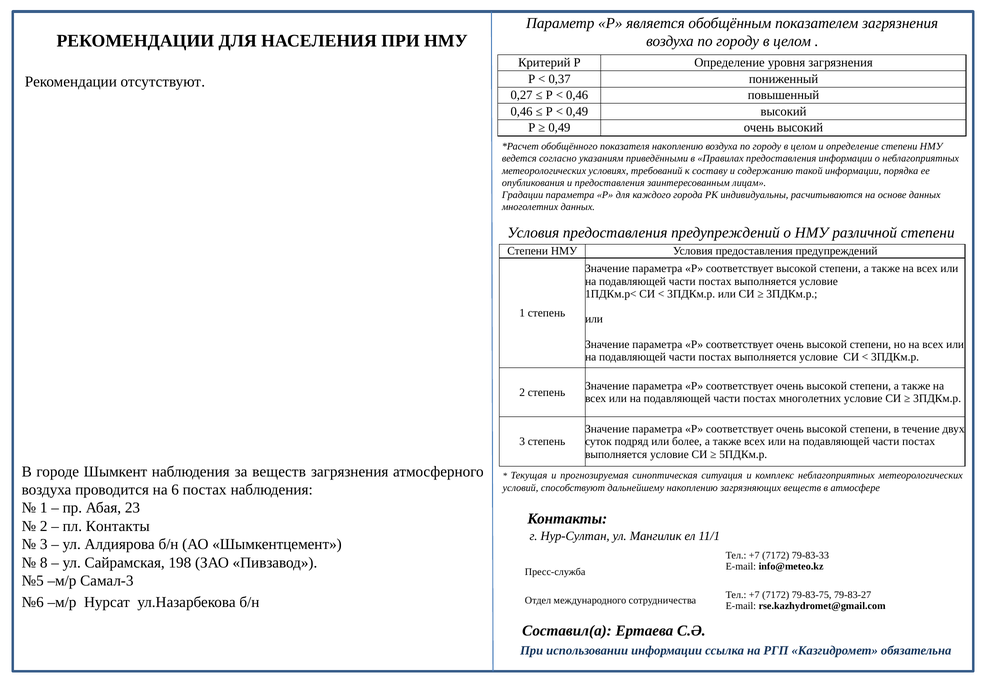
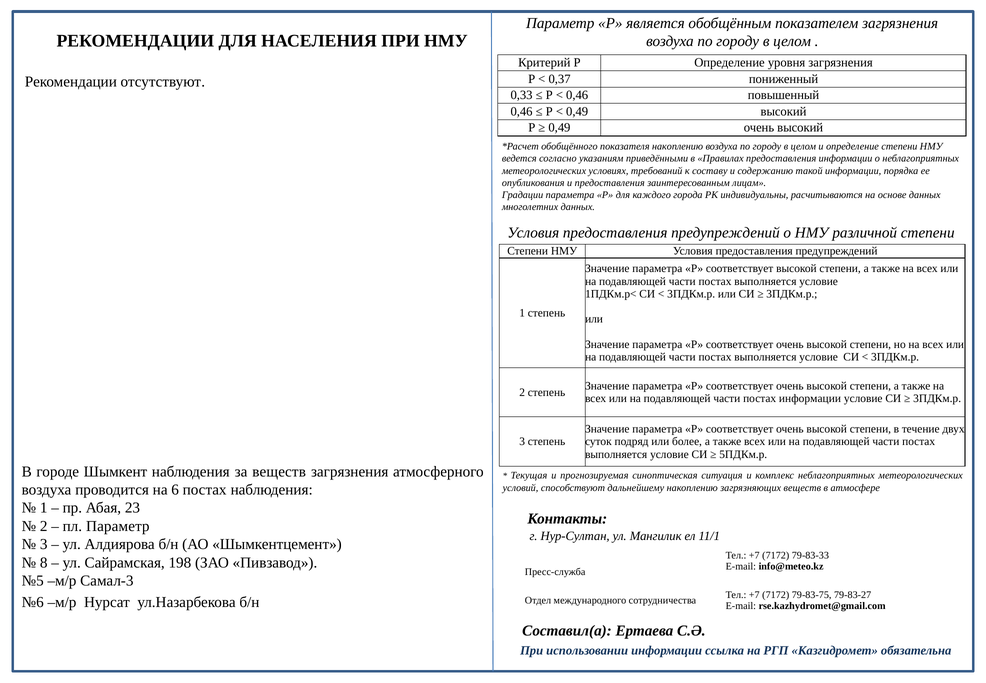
0,27: 0,27 -> 0,33
постах многолетних: многолетних -> информации
пл Контакты: Контакты -> Параметр
